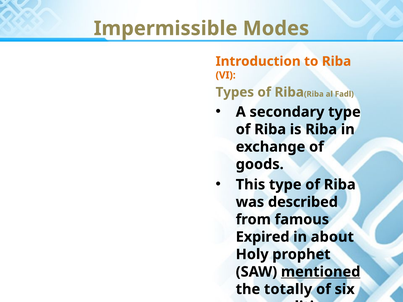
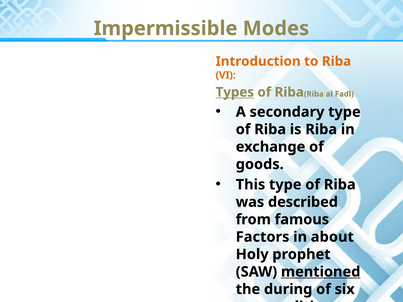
Types underline: none -> present
Expired: Expired -> Factors
totally: totally -> during
